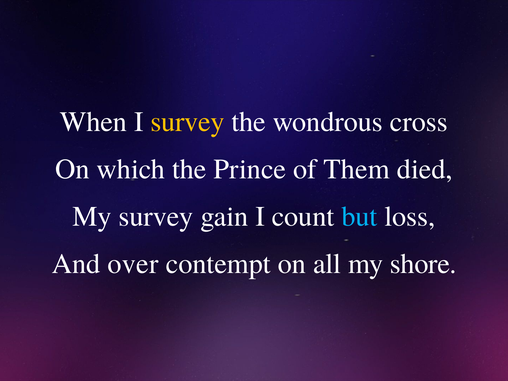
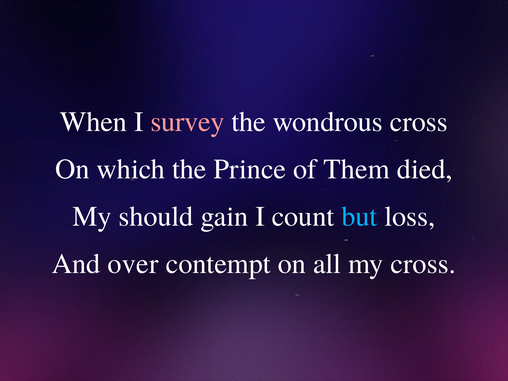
survey at (188, 122) colour: yellow -> pink
My survey: survey -> should
my shore: shore -> cross
